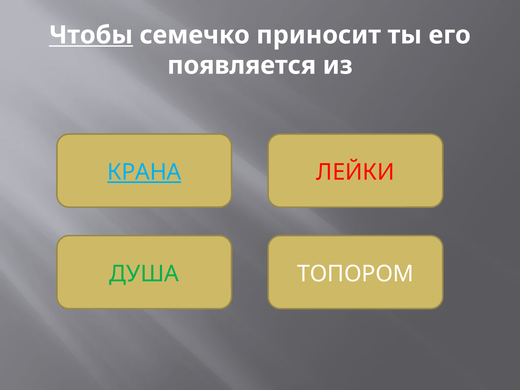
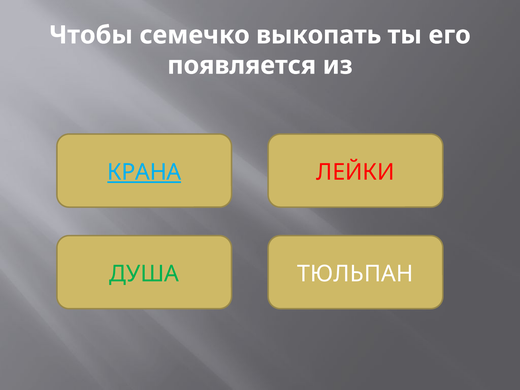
Чтобы underline: present -> none
приносит: приносит -> выкопать
ТОПОРОМ: ТОПОРОМ -> ТЮЛЬПАН
